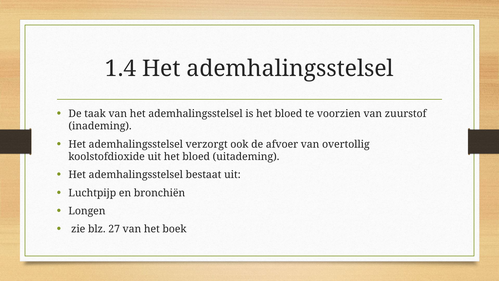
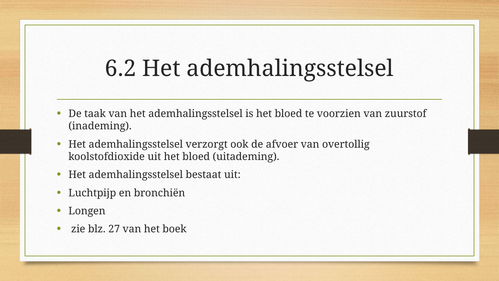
1.4: 1.4 -> 6.2
